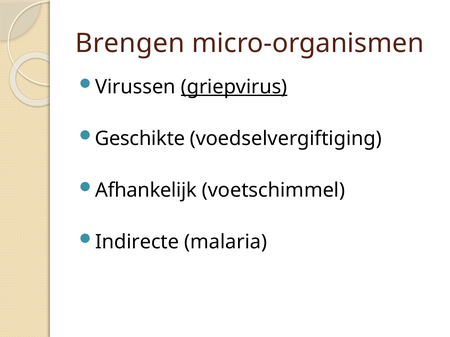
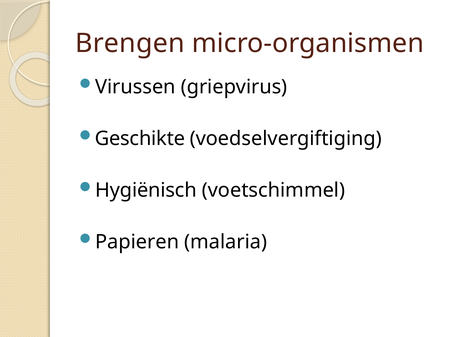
griepvirus underline: present -> none
Afhankelijk: Afhankelijk -> Hygiënisch
Indirecte: Indirecte -> Papieren
